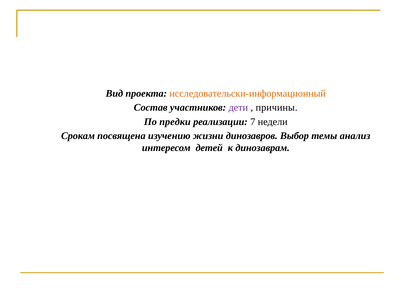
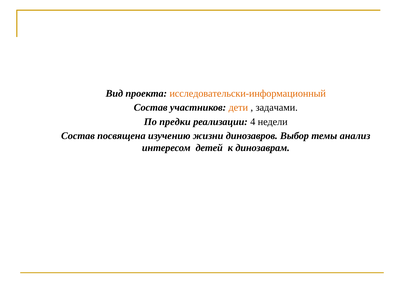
дети colour: purple -> orange
причины: причины -> задачами
7: 7 -> 4
Срокам at (78, 136): Срокам -> Состав
